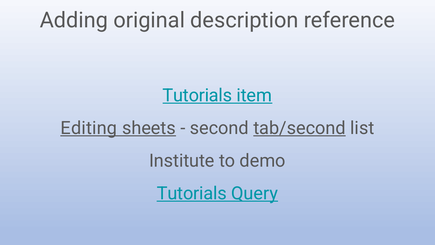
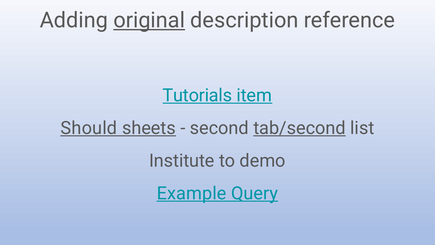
original underline: none -> present
Editing: Editing -> Should
Tutorials at (192, 193): Tutorials -> Example
